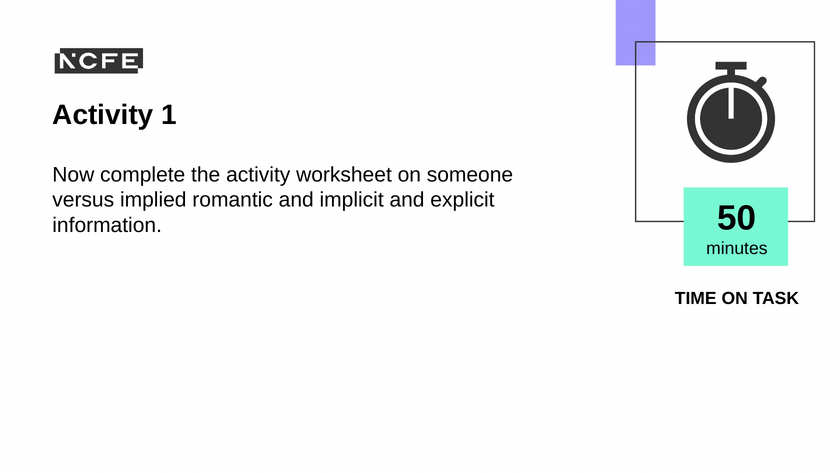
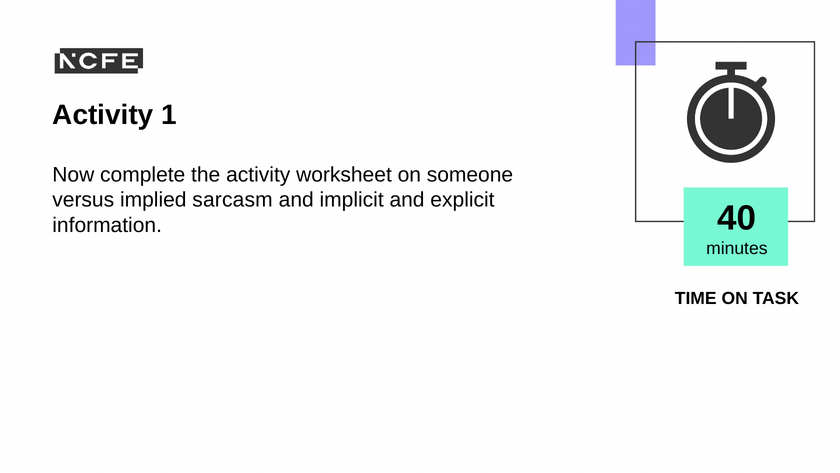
romantic: romantic -> sarcasm
50: 50 -> 40
